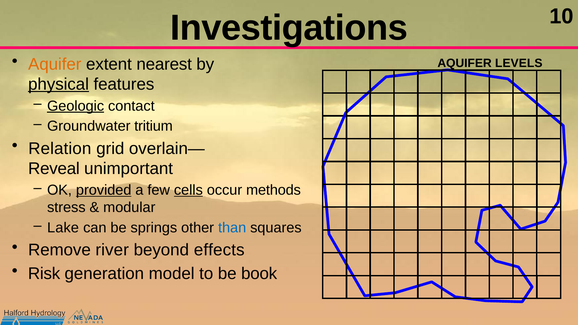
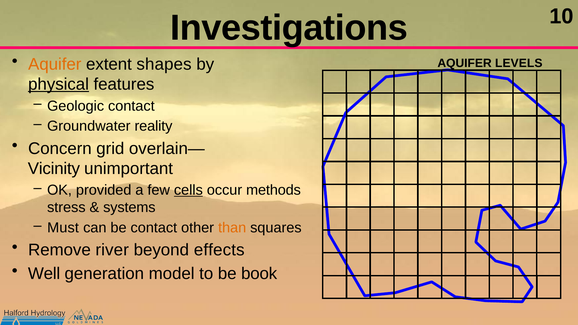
nearest: nearest -> shapes
Geologic underline: present -> none
tritium: tritium -> reality
Relation: Relation -> Concern
Reveal: Reveal -> Vicinity
provided underline: present -> none
modular: modular -> systems
Lake: Lake -> Must
be springs: springs -> contact
than colour: blue -> orange
Risk: Risk -> Well
